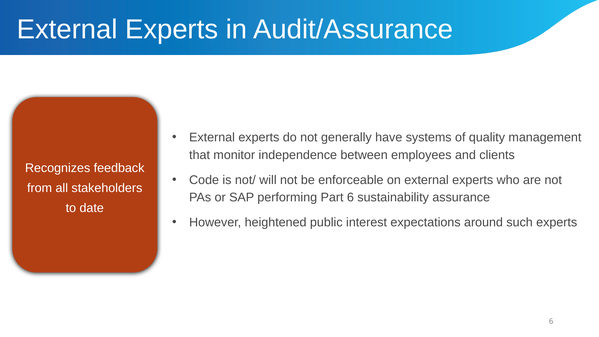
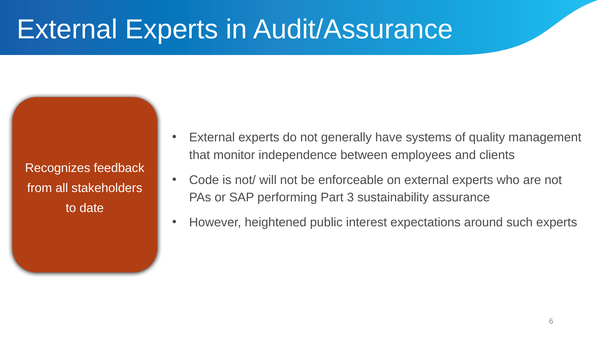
Part 6: 6 -> 3
